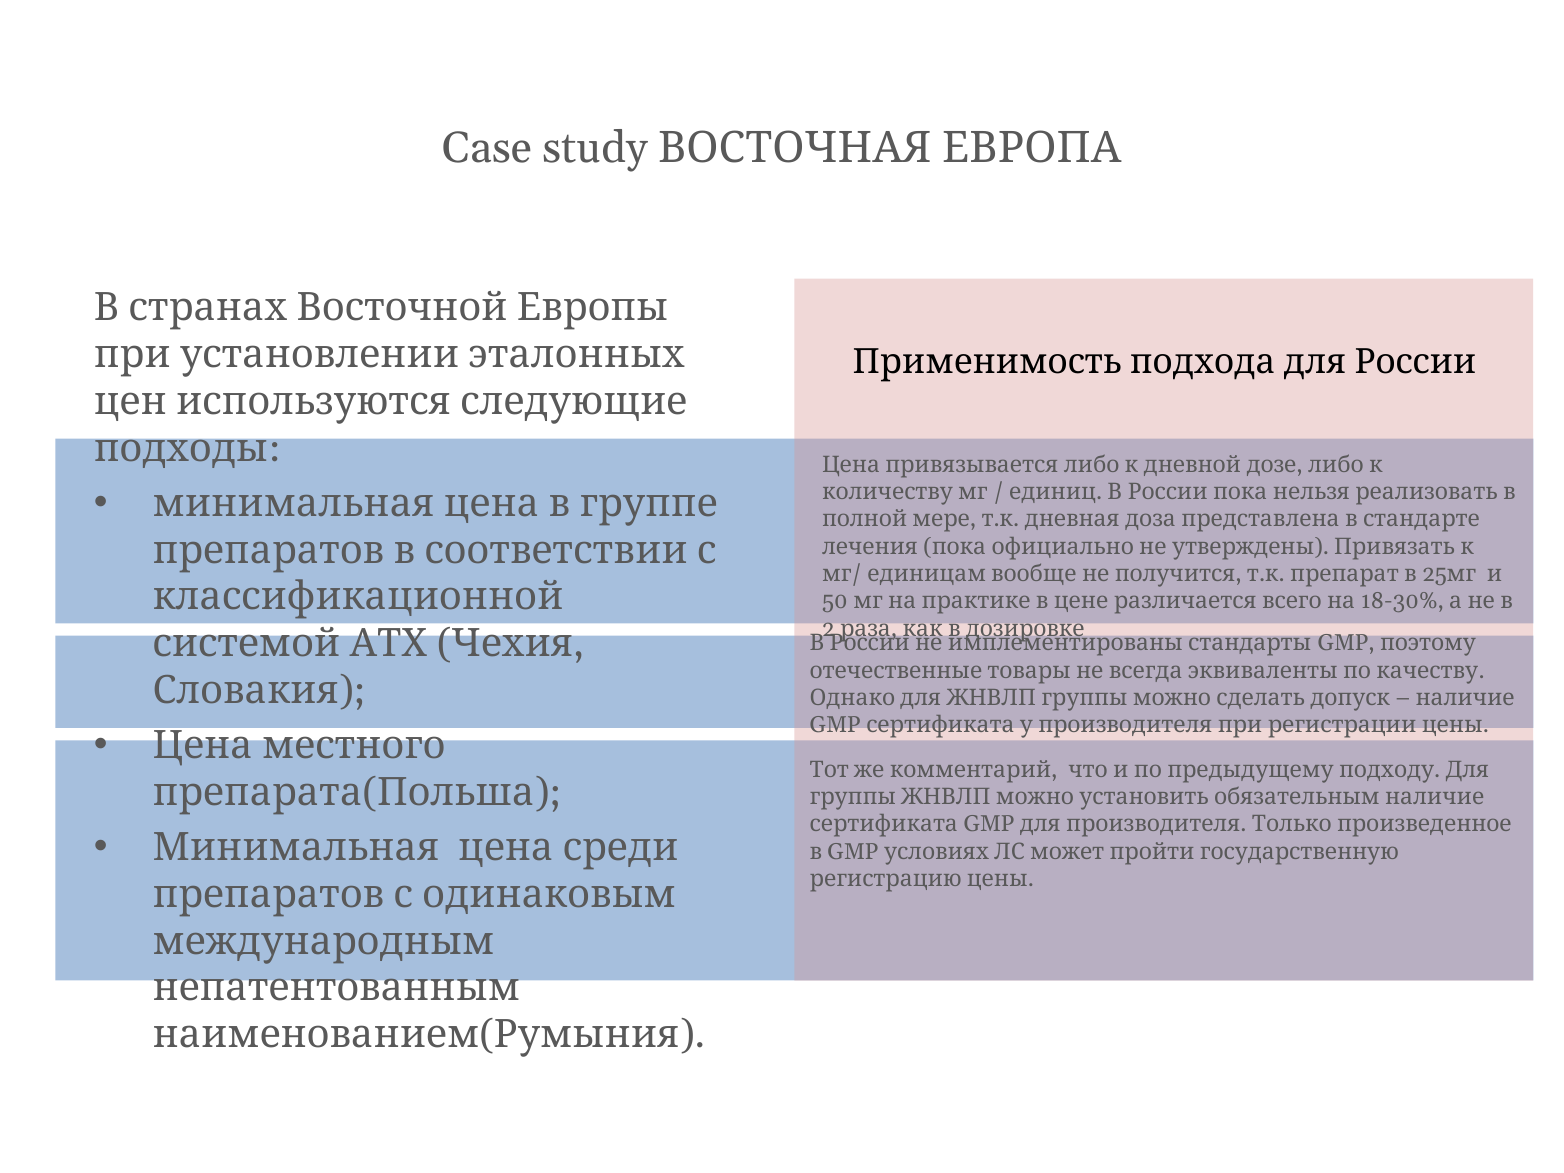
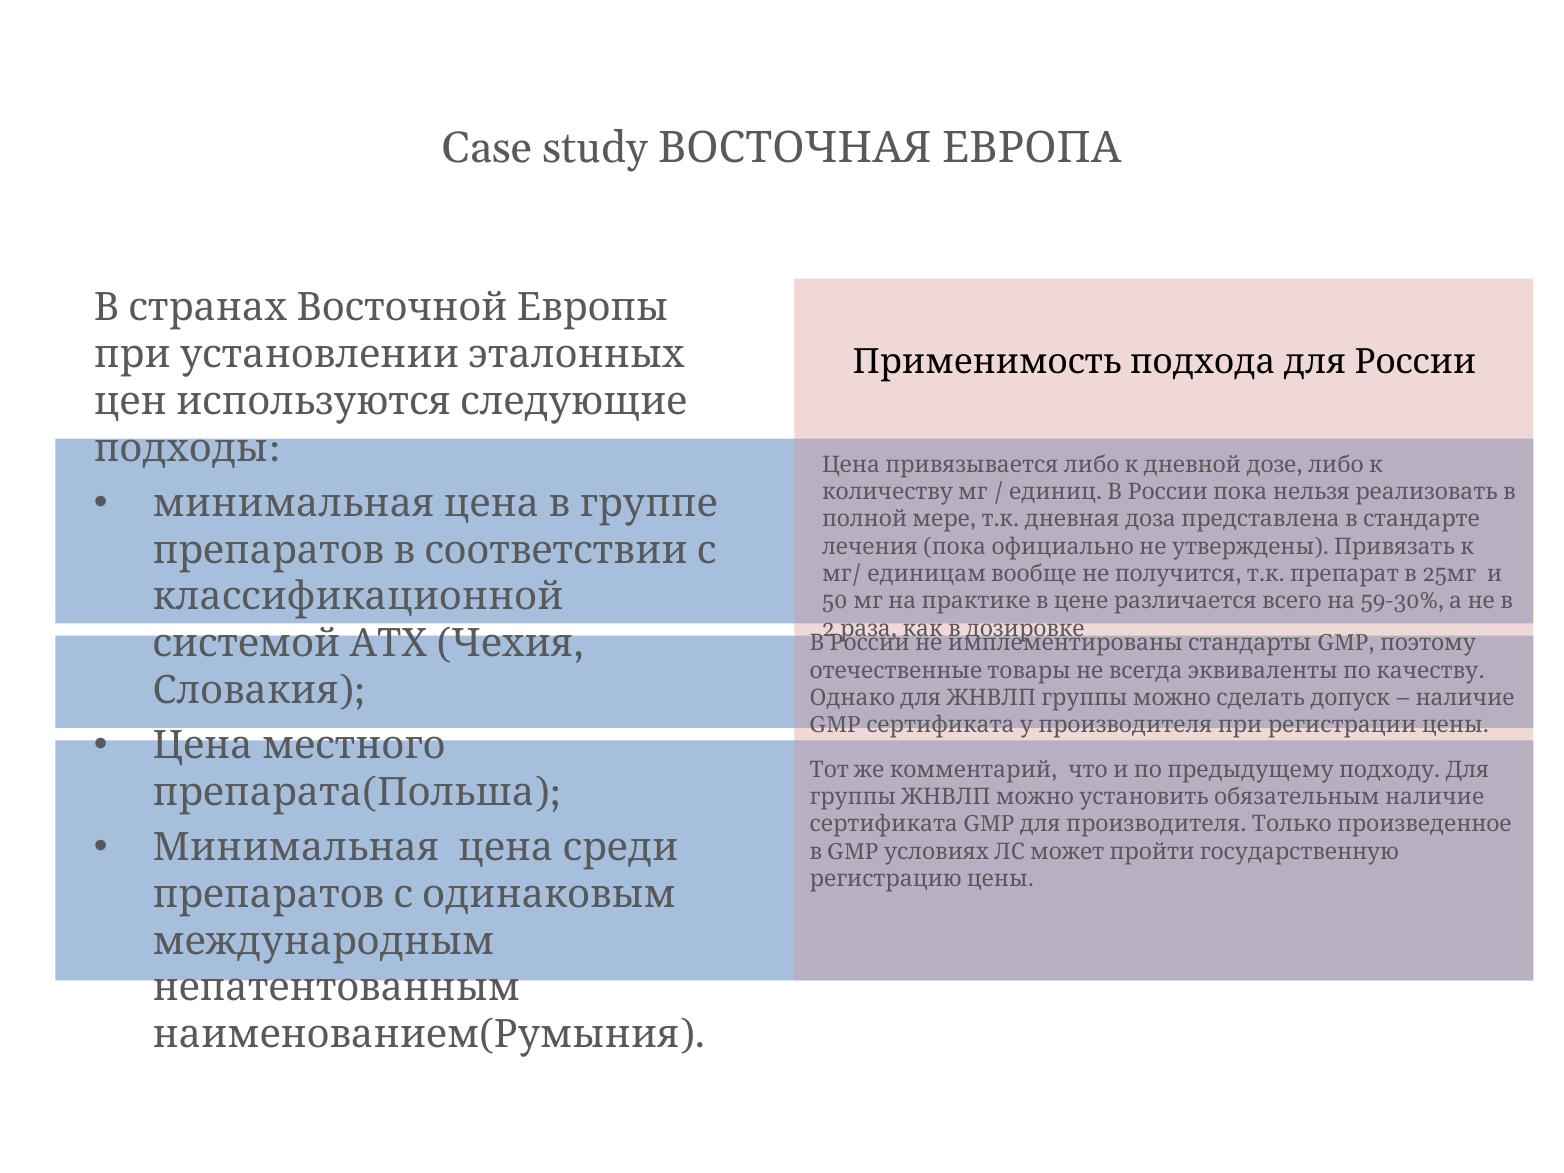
18-30%: 18-30% -> 59-30%
